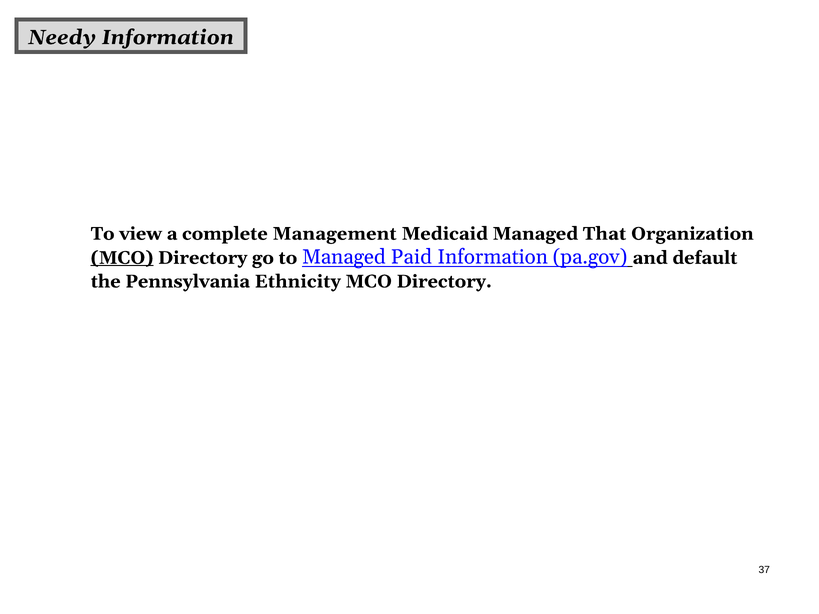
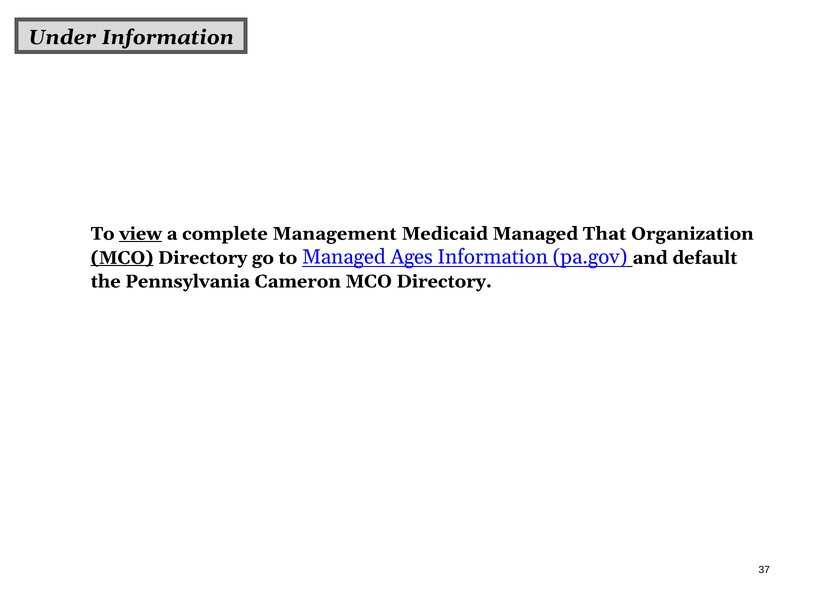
Needy: Needy -> Under
view underline: none -> present
Paid: Paid -> Ages
Ethnicity: Ethnicity -> Cameron
